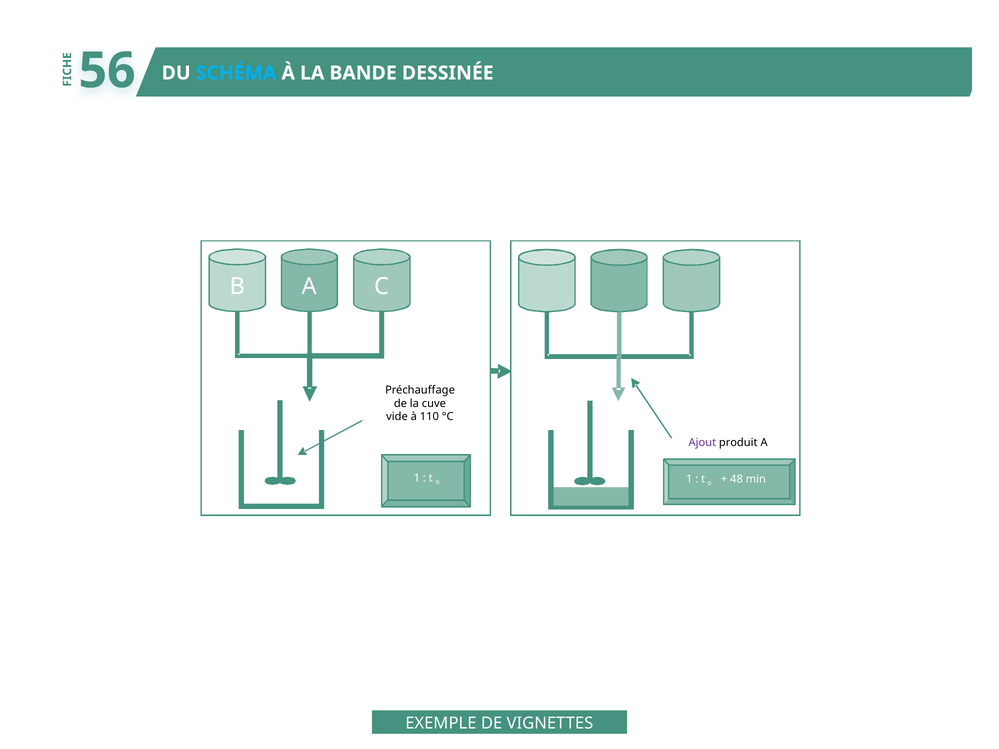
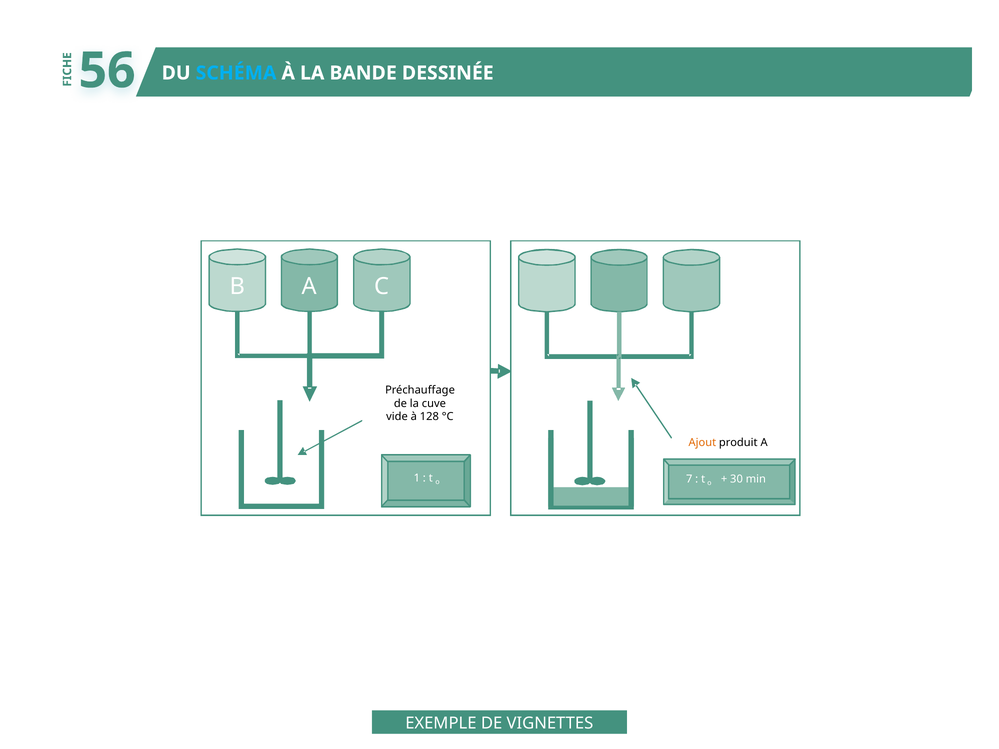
110: 110 -> 128
Ajout colour: purple -> orange
o 1: 1 -> 7
48: 48 -> 30
